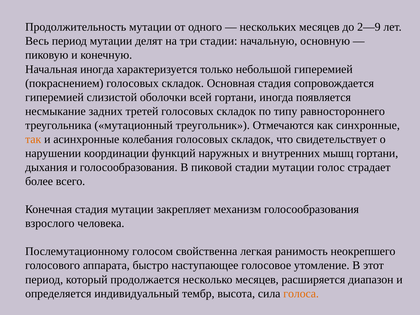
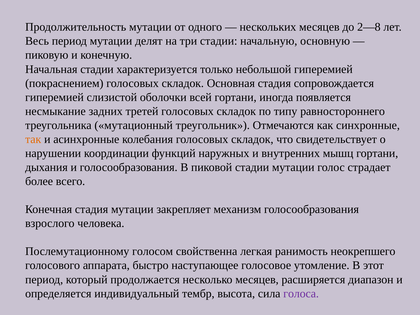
2—9: 2—9 -> 2—8
Начальная иногда: иногда -> стадии
голоса colour: orange -> purple
